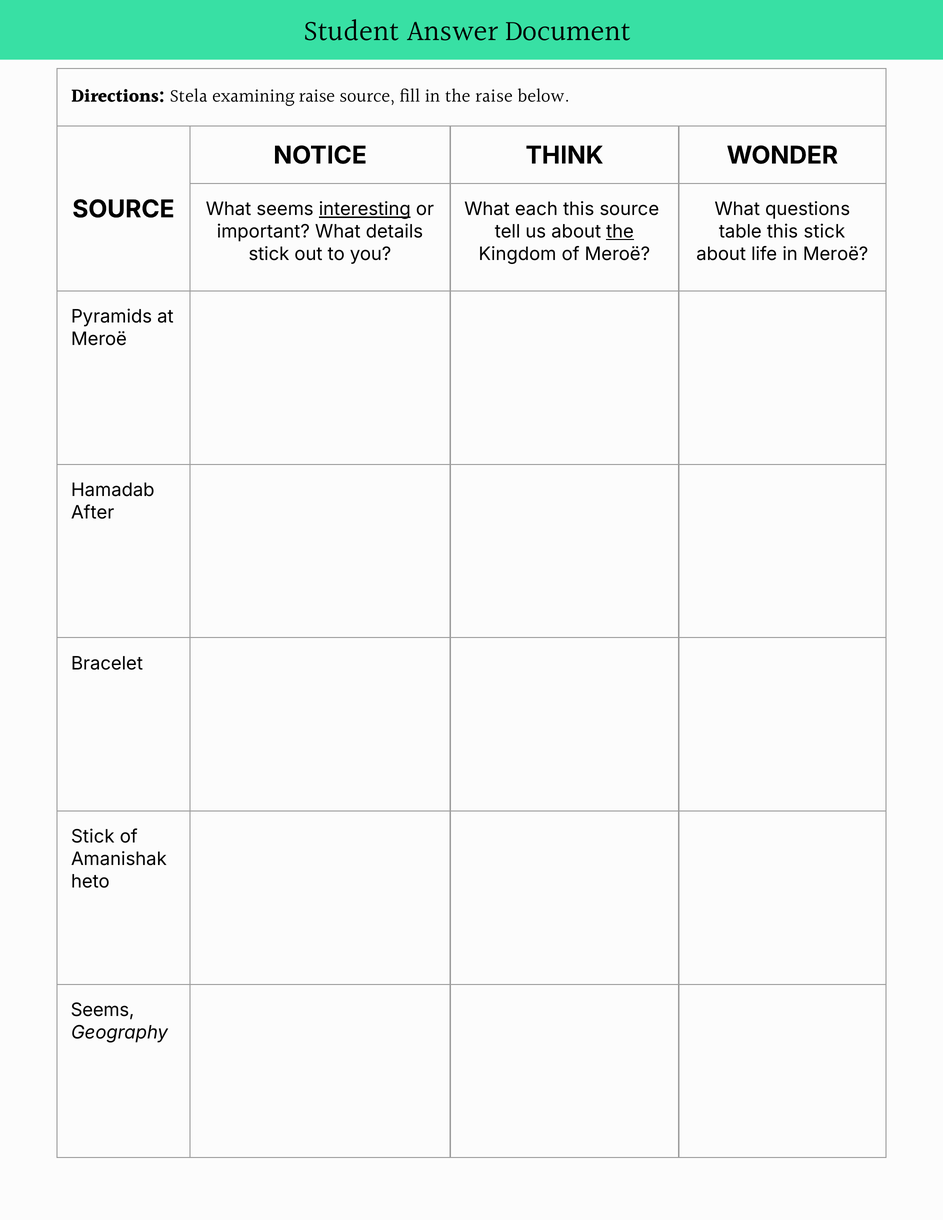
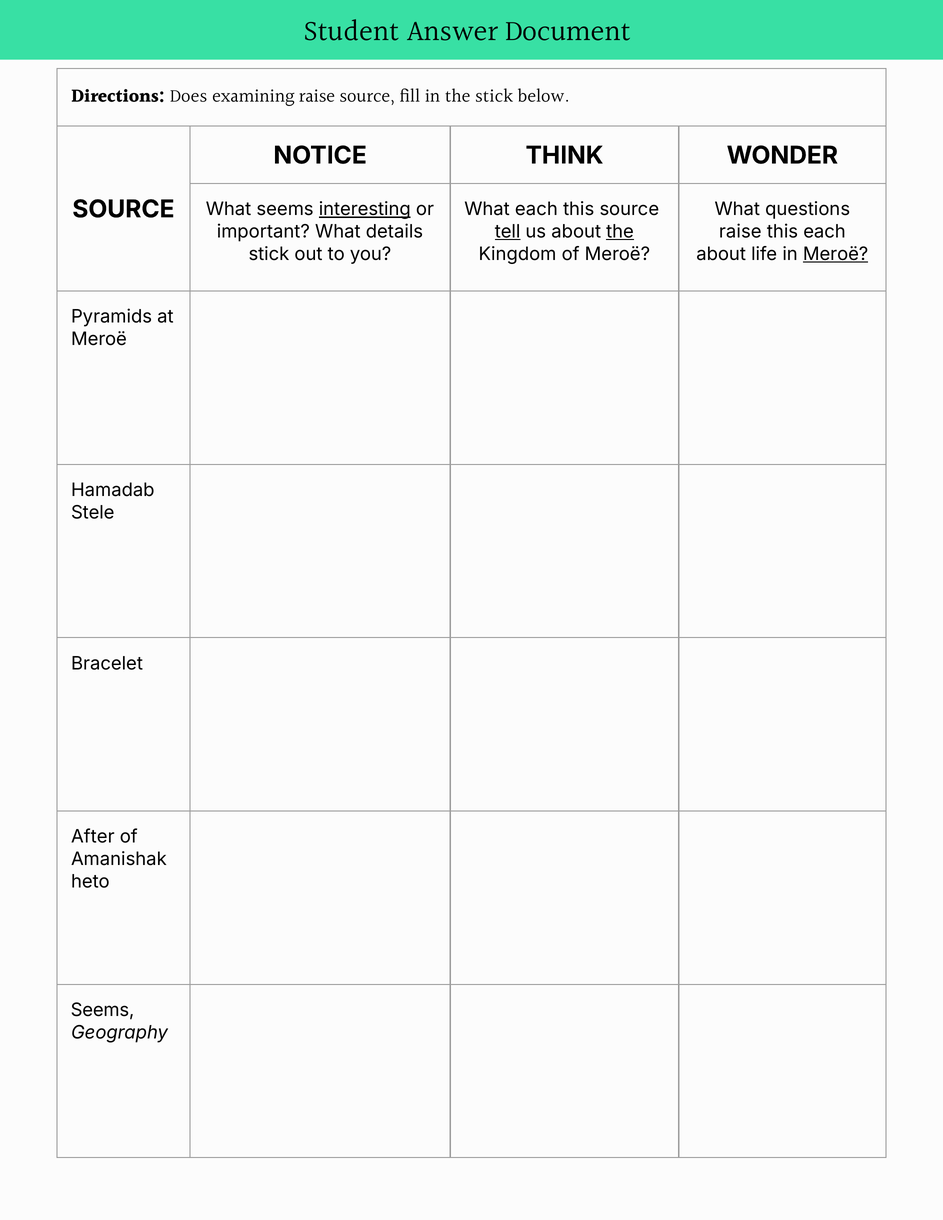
Stela: Stela -> Does
the raise: raise -> stick
tell underline: none -> present
table at (740, 232): table -> raise
this stick: stick -> each
Meroë at (836, 254) underline: none -> present
After: After -> Stele
Stick at (93, 837): Stick -> After
